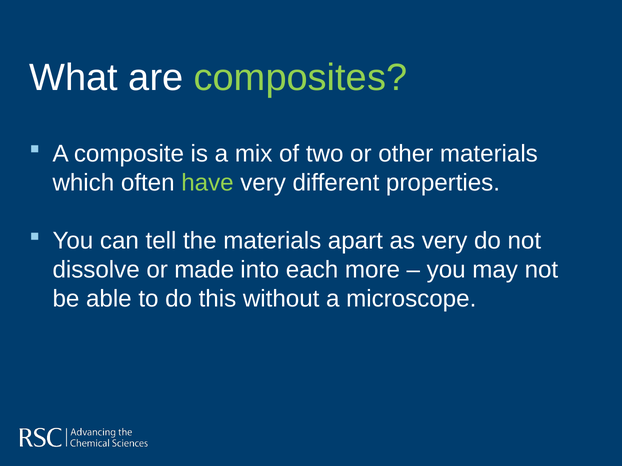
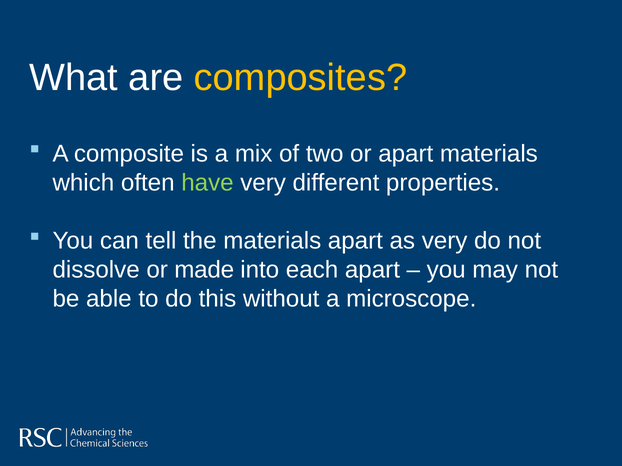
composites colour: light green -> yellow
or other: other -> apart
each more: more -> apart
